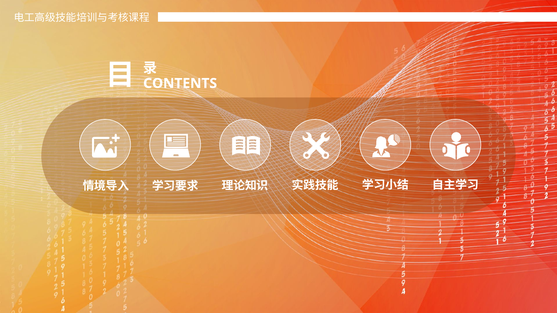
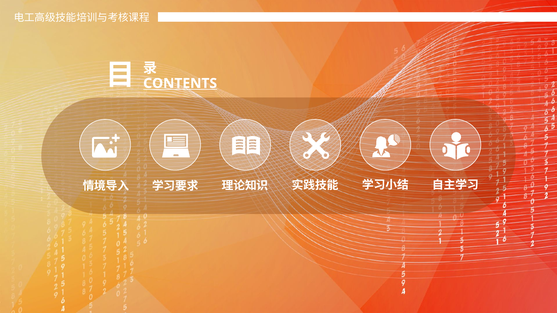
CONTENTS underline: none -> present
